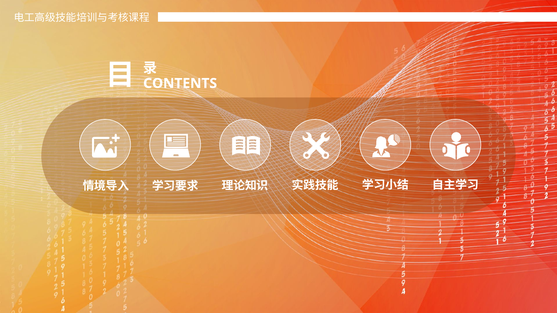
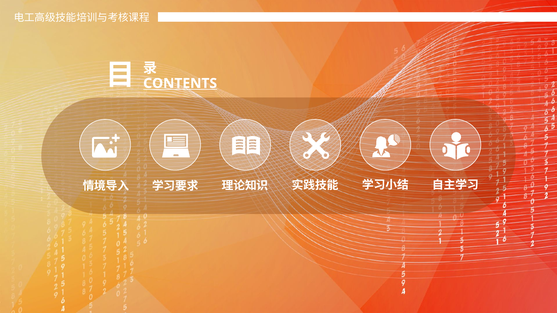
CONTENTS underline: none -> present
